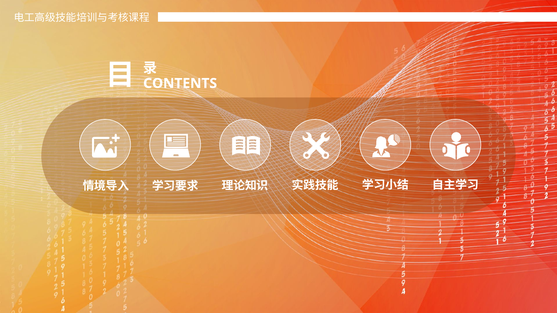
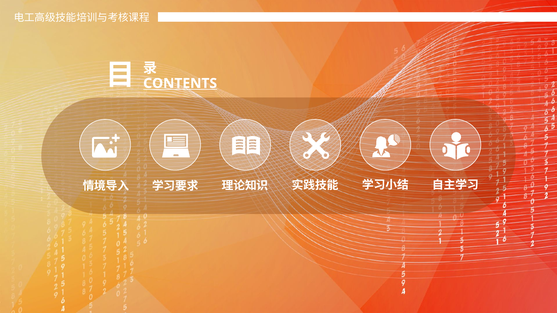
CONTENTS underline: none -> present
